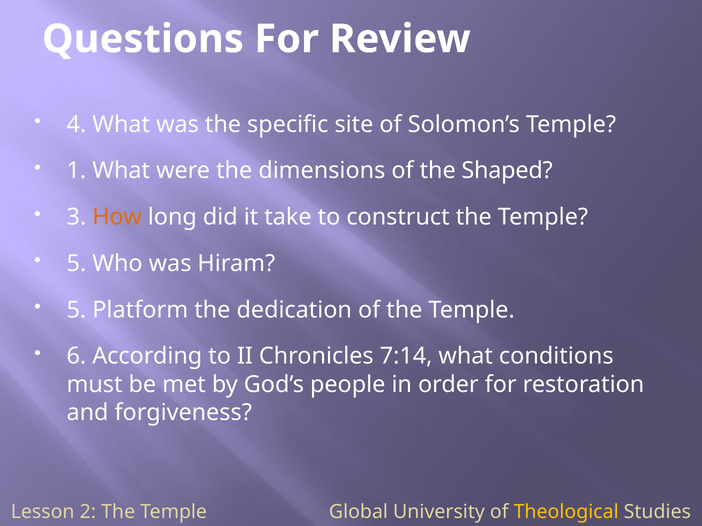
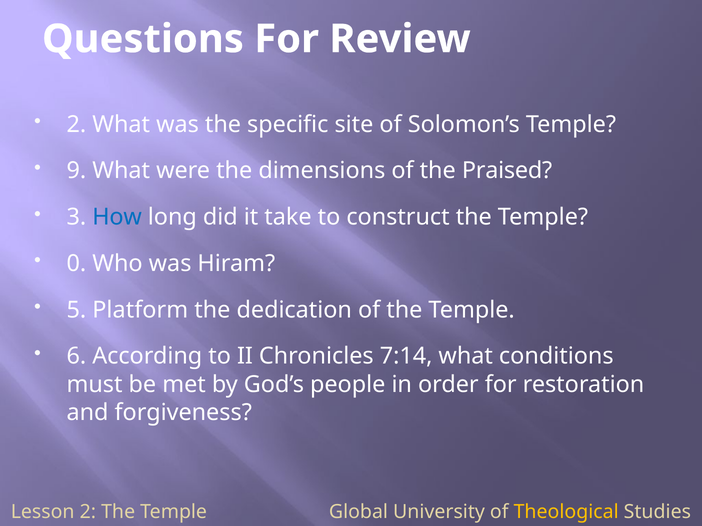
4 at (76, 124): 4 -> 2
1: 1 -> 9
Shaped: Shaped -> Praised
How colour: orange -> blue
5 at (76, 264): 5 -> 0
